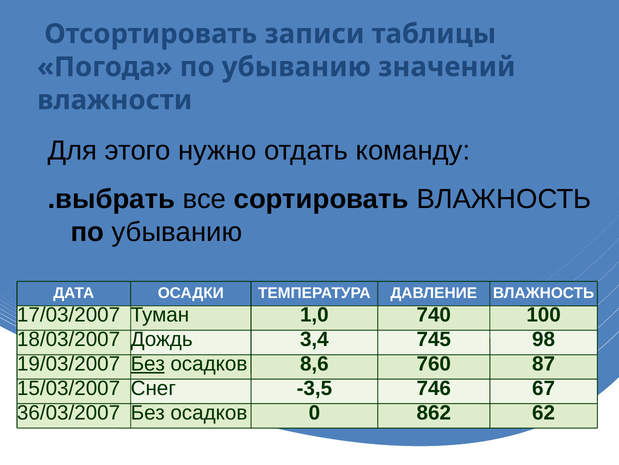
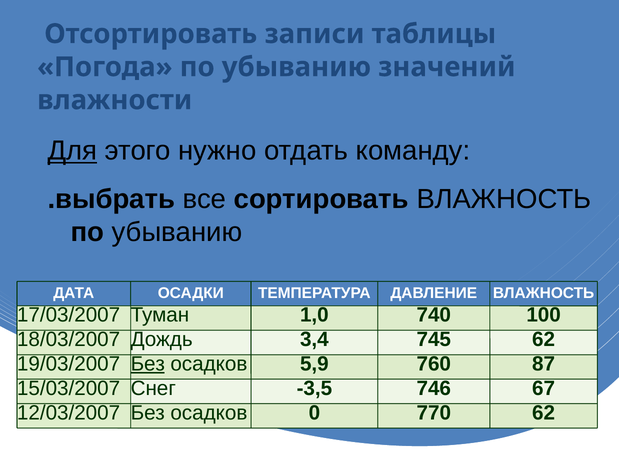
Для underline: none -> present
745 98: 98 -> 62
8,6: 8,6 -> 5,9
36/03/2007: 36/03/2007 -> 12/03/2007
862: 862 -> 770
